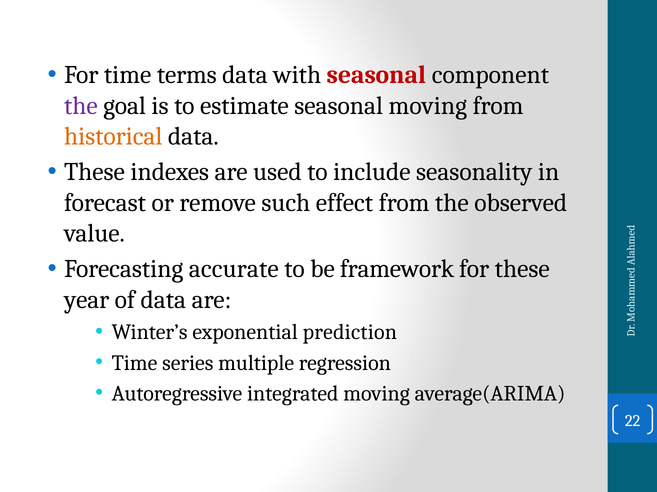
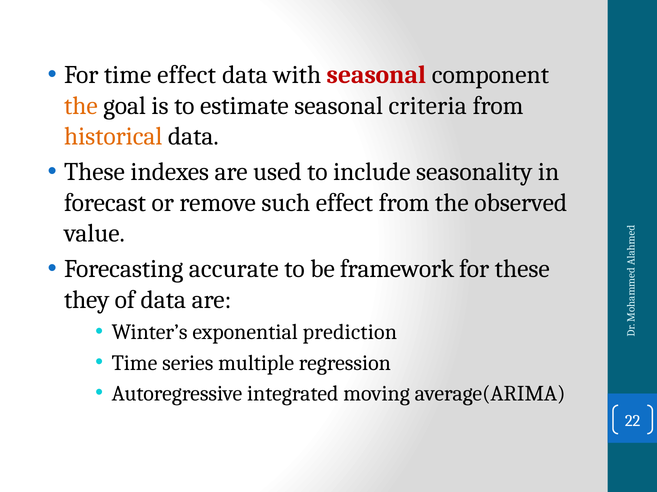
time terms: terms -> effect
the at (81, 106) colour: purple -> orange
seasonal moving: moving -> criteria
year: year -> they
